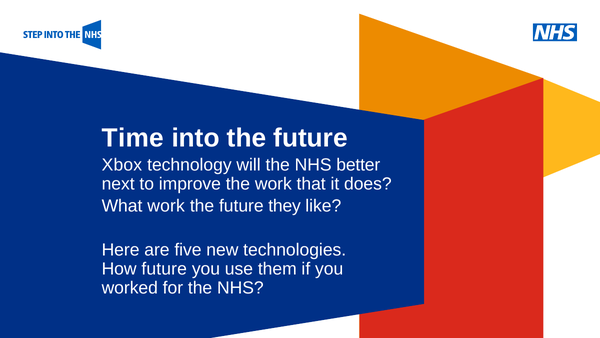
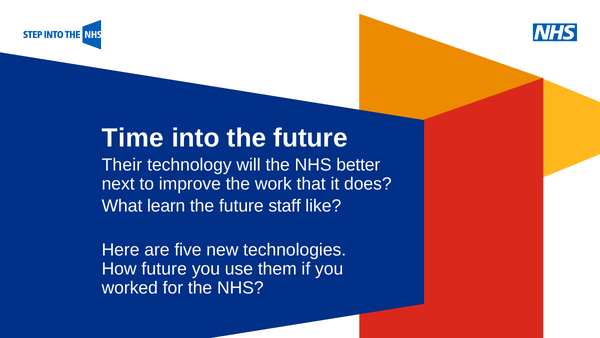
Xbox: Xbox -> Their
What work: work -> learn
they: they -> staff
